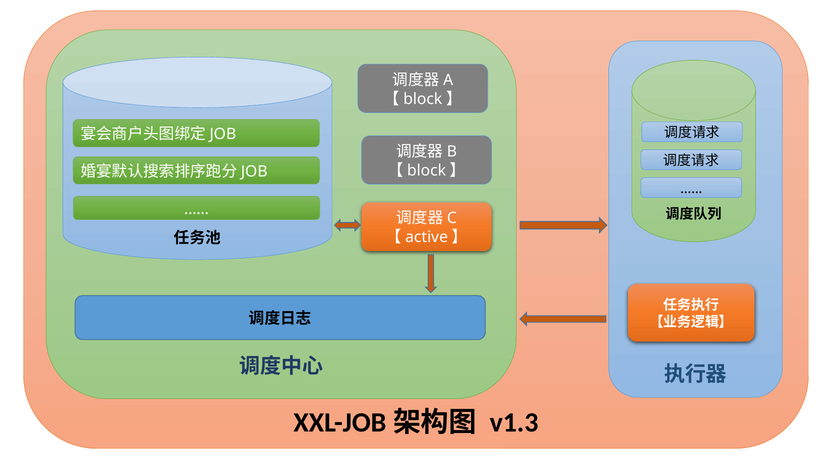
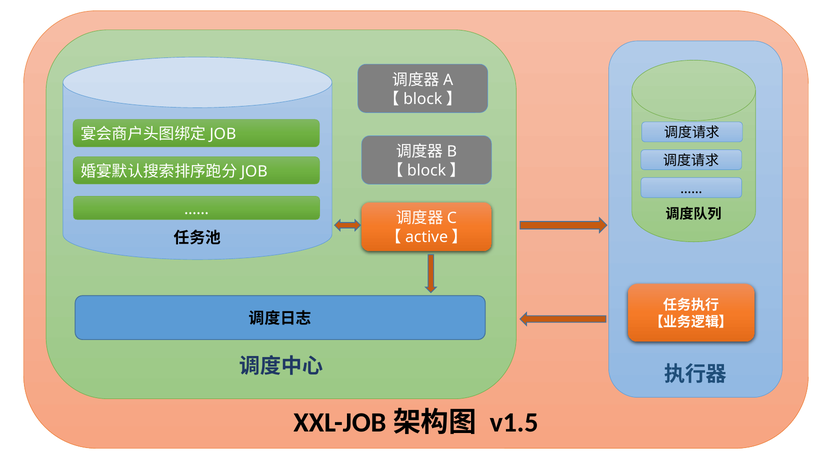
v1.3: v1.3 -> v1.5
